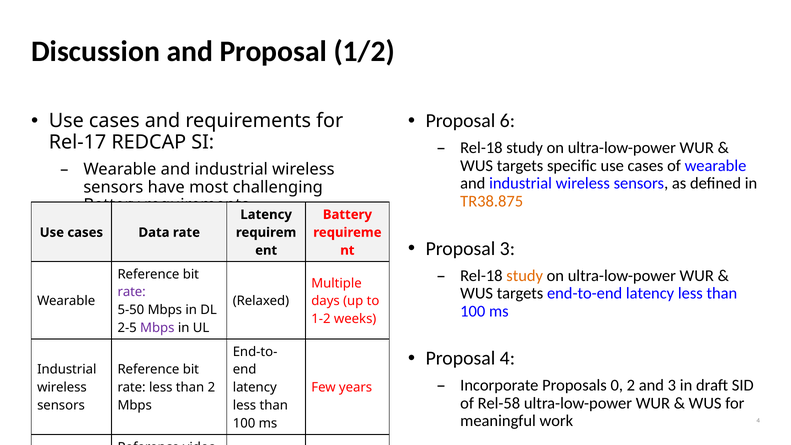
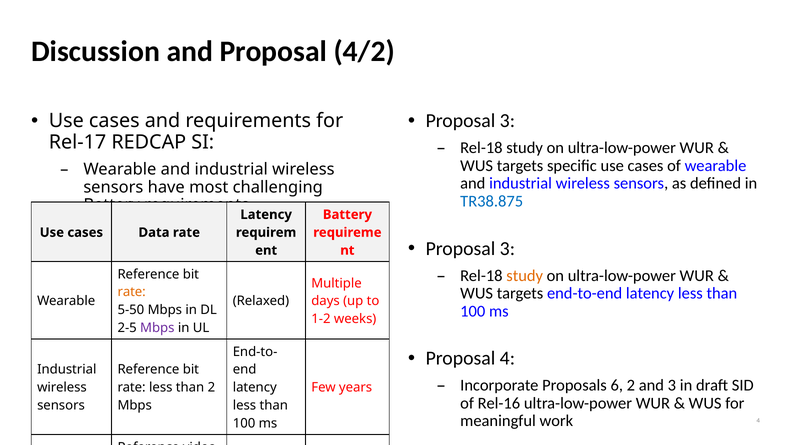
1/2: 1/2 -> 4/2
6 at (507, 121): 6 -> 3
TR38.875 colour: orange -> blue
rate at (132, 292) colour: purple -> orange
0: 0 -> 6
Rel-58: Rel-58 -> Rel-16
